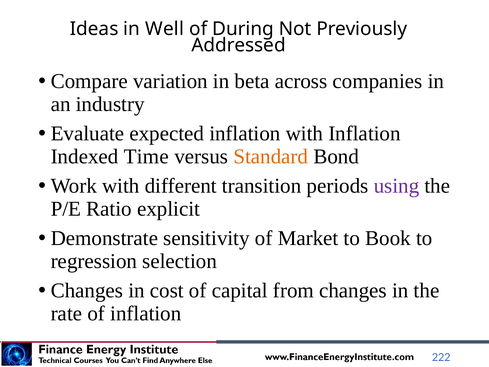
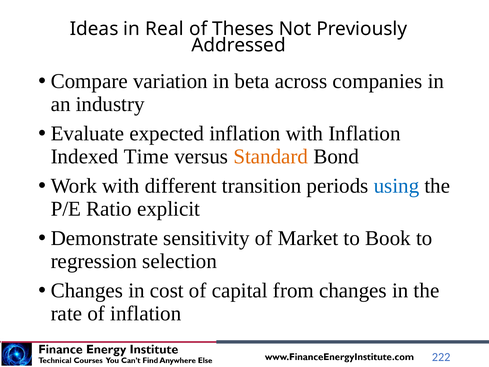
Well: Well -> Real
During: During -> Theses
using colour: purple -> blue
